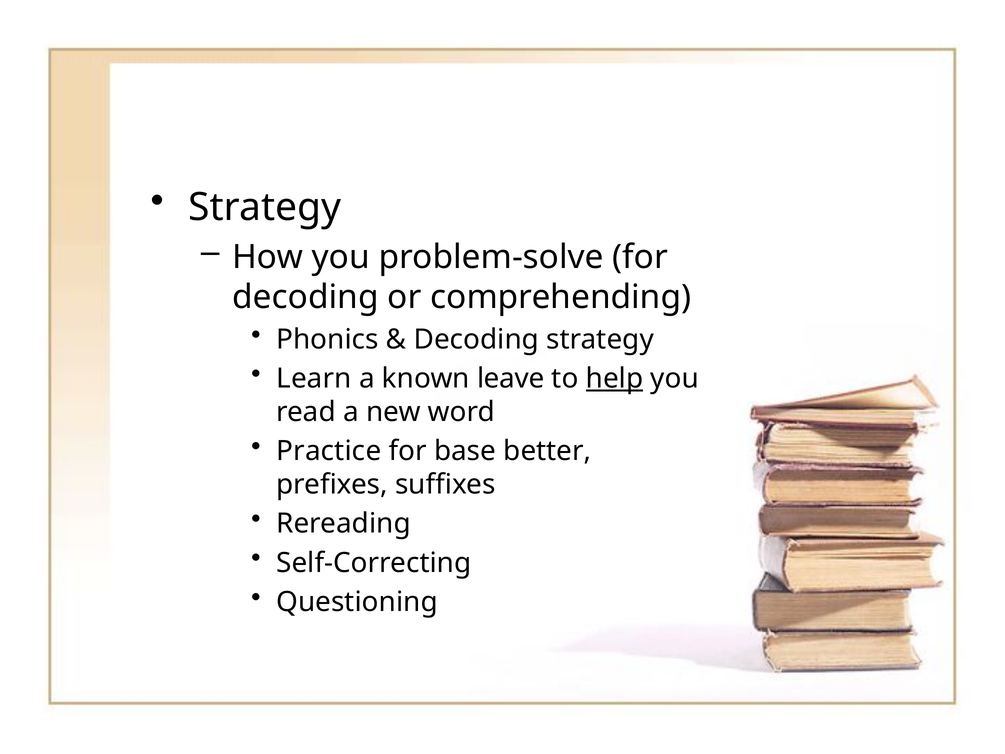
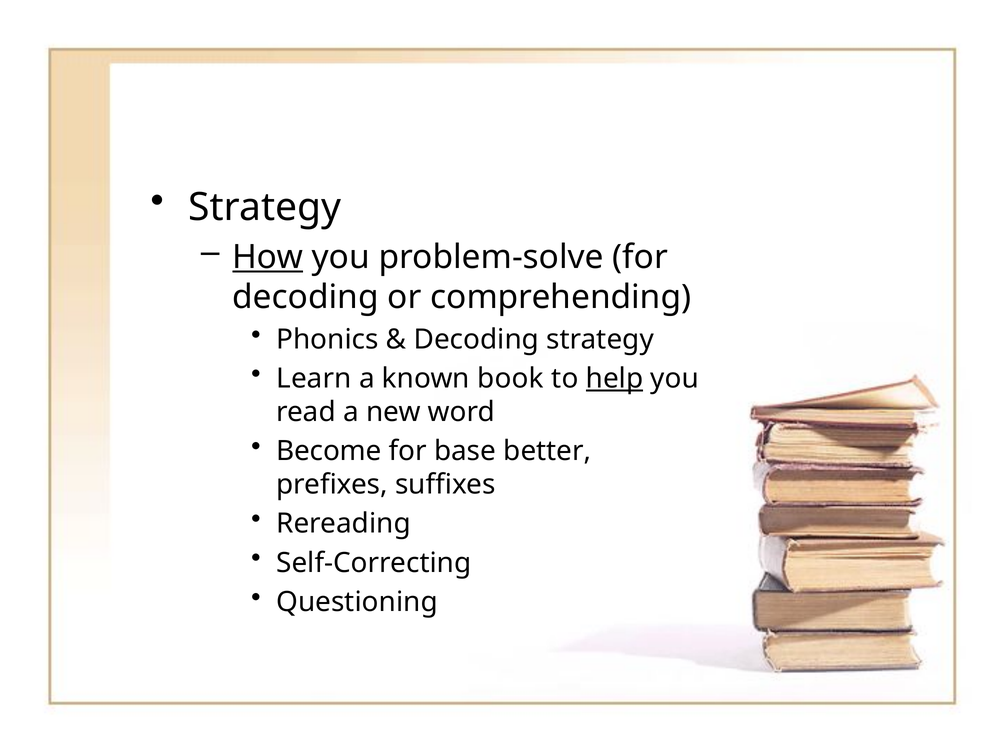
How underline: none -> present
leave: leave -> book
Practice: Practice -> Become
